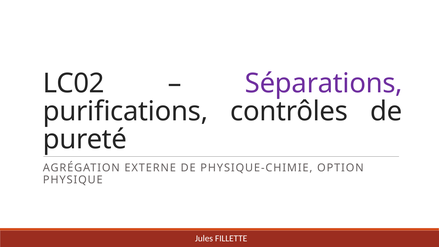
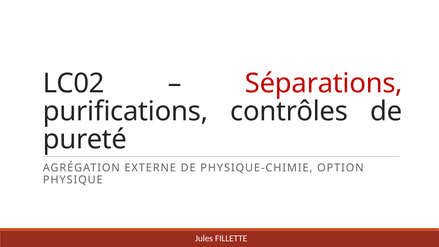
Séparations colour: purple -> red
